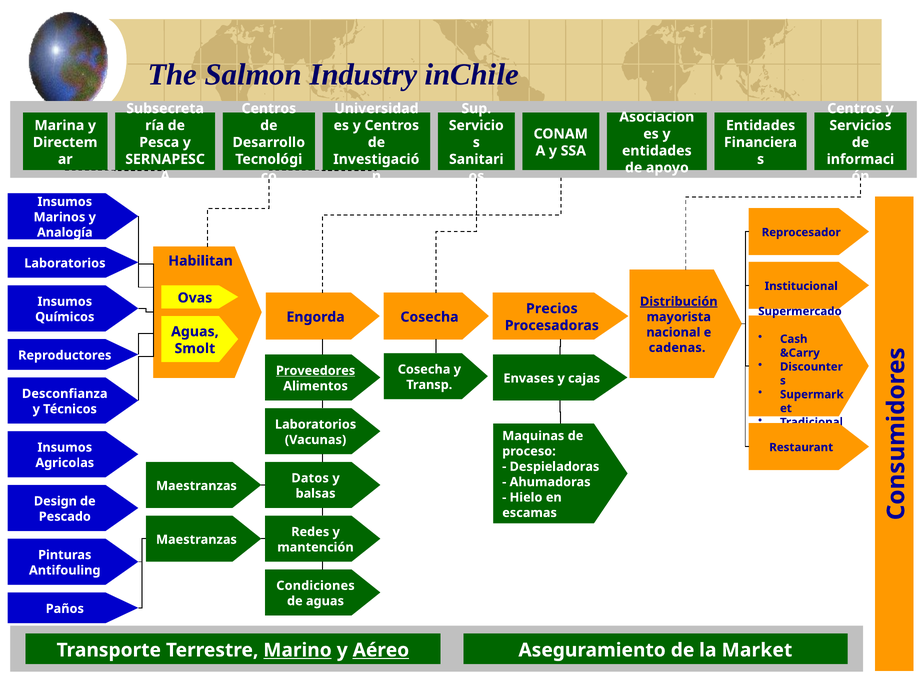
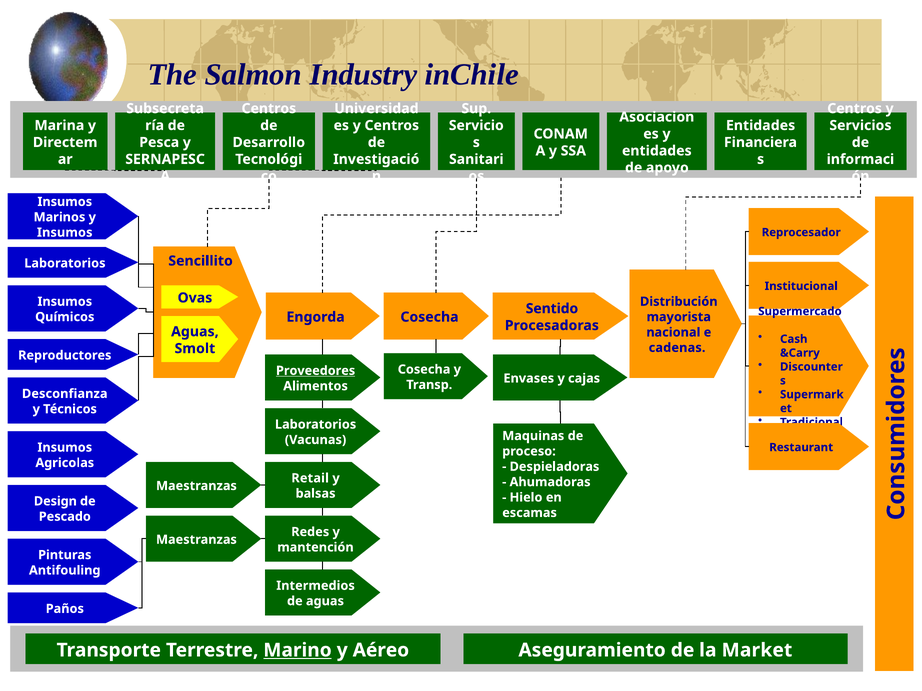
Analogía at (65, 233): Analogía -> Insumos
Habilitan: Habilitan -> Sencillito
Distribución underline: present -> none
Precios: Precios -> Sentido
Datos: Datos -> Retail
Condiciones: Condiciones -> Intermedios
Aéreo underline: present -> none
